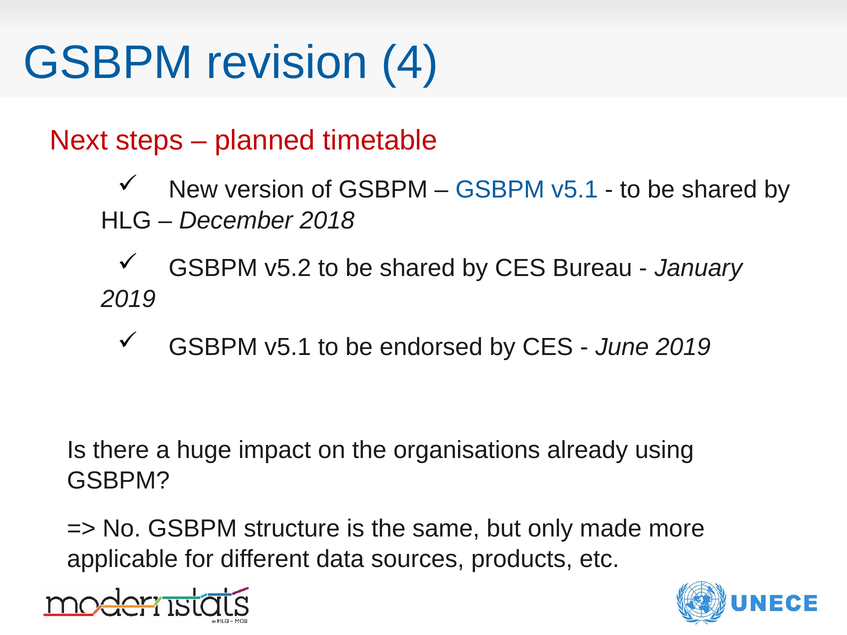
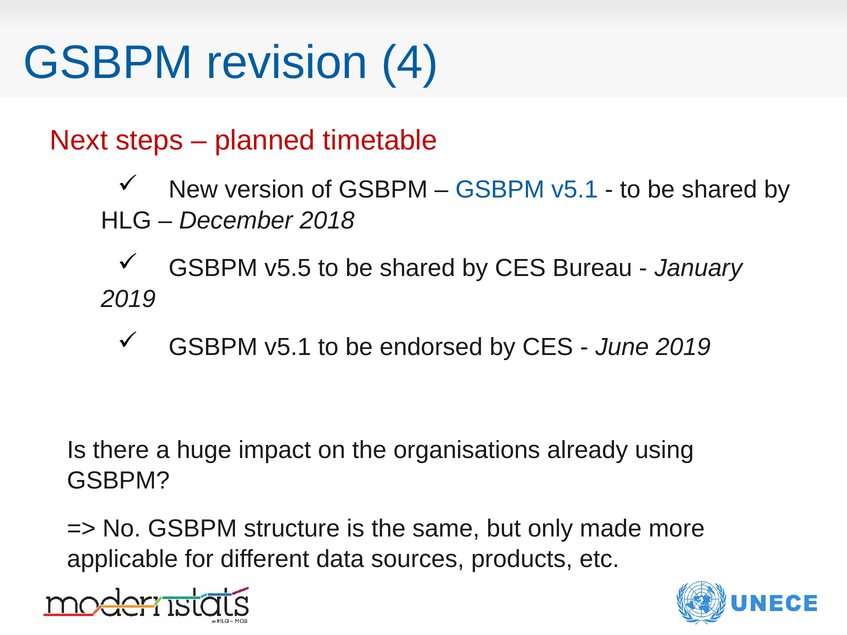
v5.2: v5.2 -> v5.5
